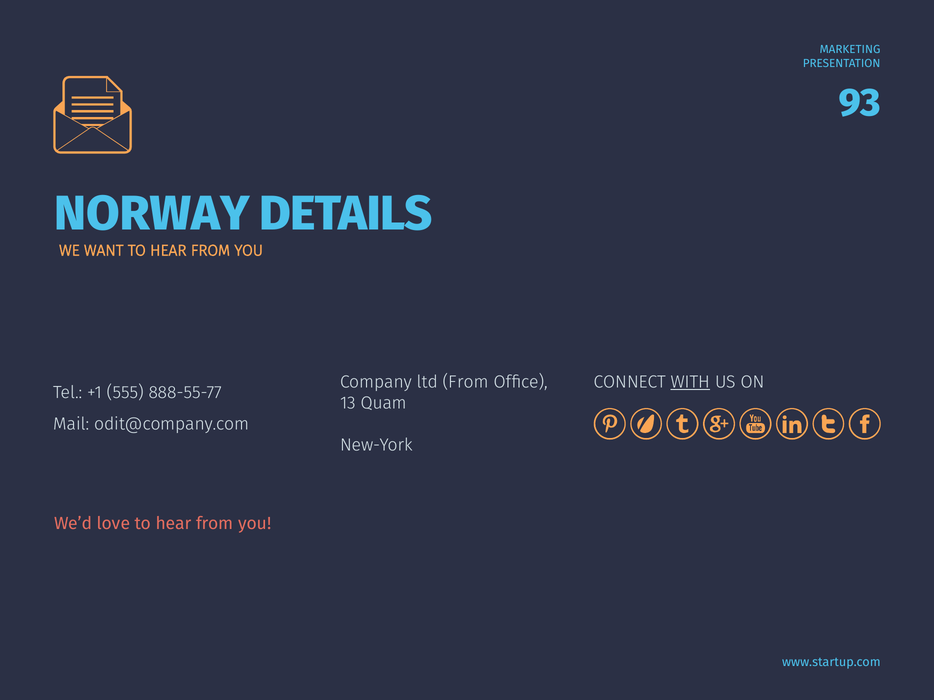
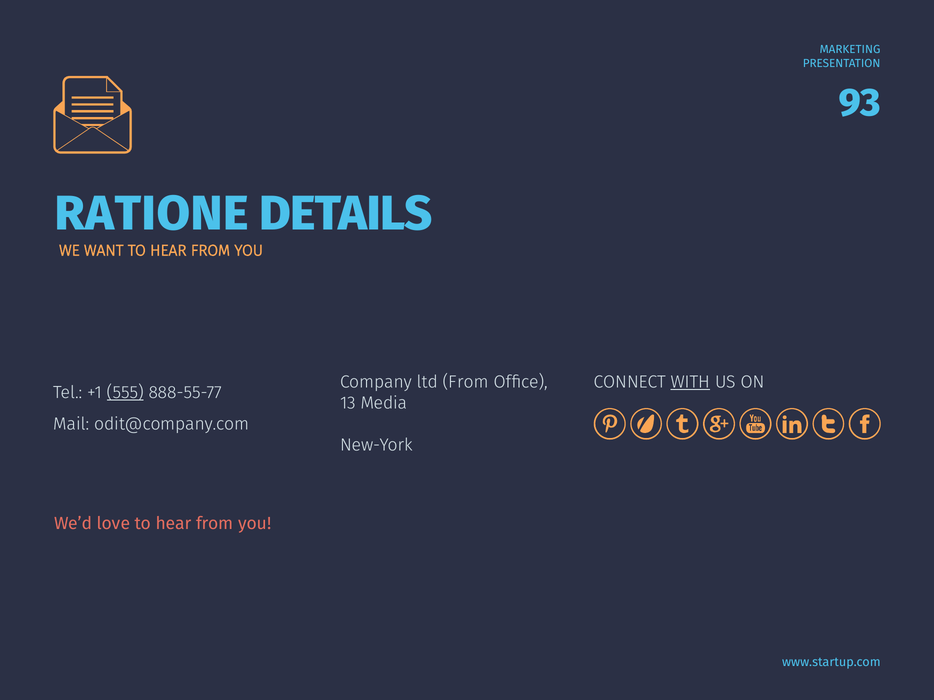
NORWAY: NORWAY -> RATIONE
555 underline: none -> present
Quam: Quam -> Media
